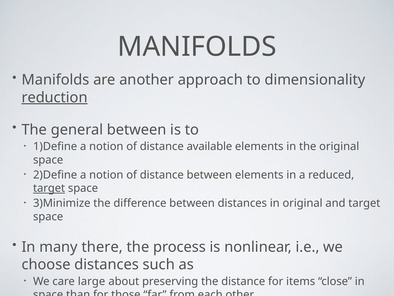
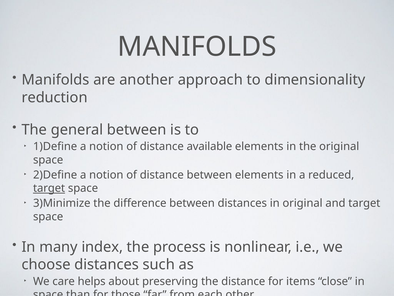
reduction underline: present -> none
there: there -> index
large: large -> helps
